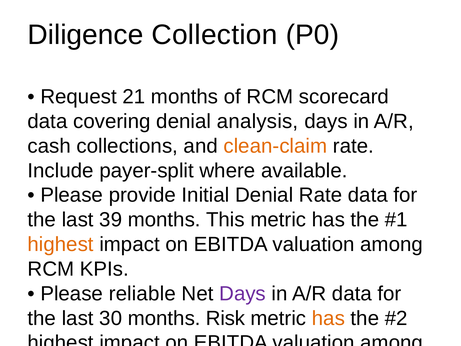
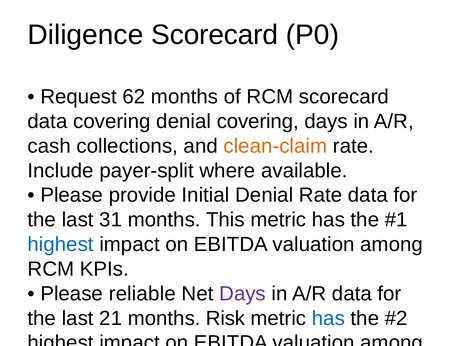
Diligence Collection: Collection -> Scorecard
21: 21 -> 62
denial analysis: analysis -> covering
39: 39 -> 31
highest at (61, 244) colour: orange -> blue
30: 30 -> 21
has at (328, 318) colour: orange -> blue
